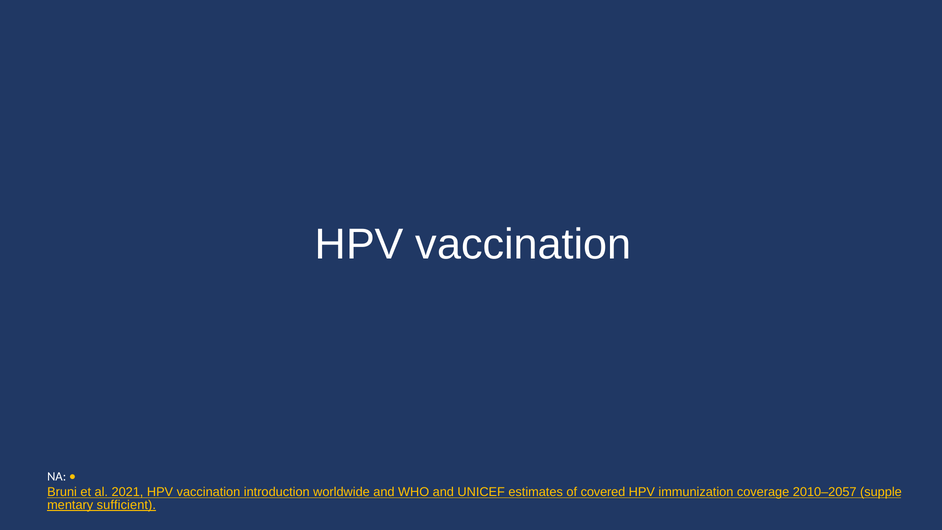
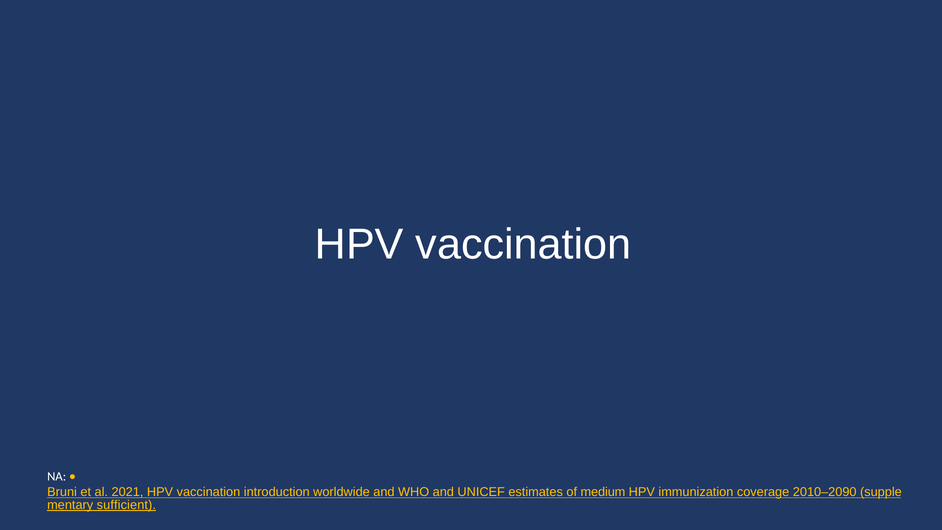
covered: covered -> medium
2010–2057: 2010–2057 -> 2010–2090
